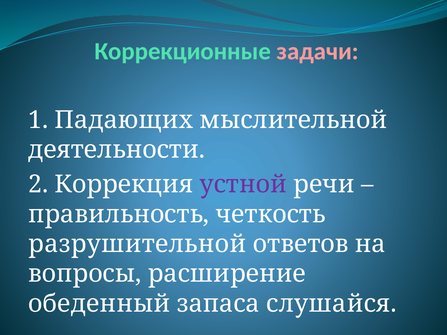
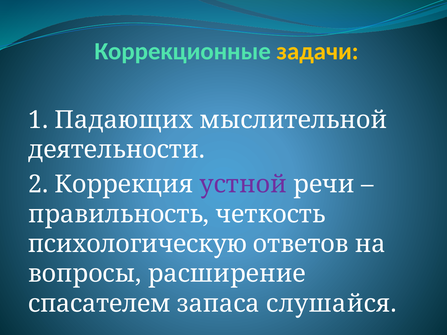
задачи colour: pink -> yellow
разрушительной: разрушительной -> психологическую
обеденный: обеденный -> спасателем
